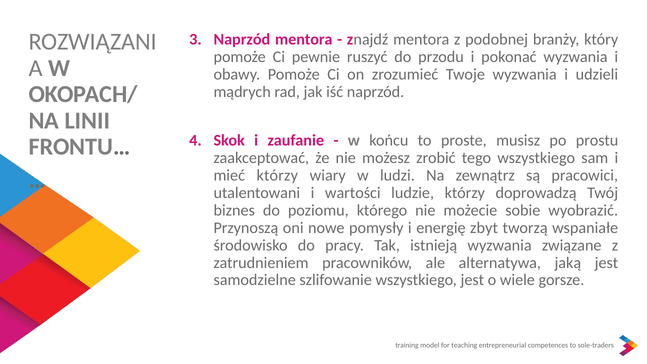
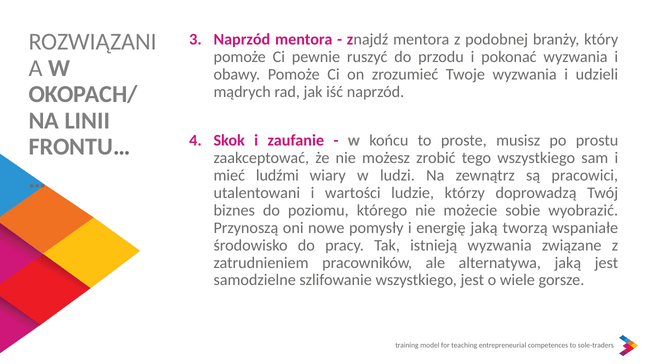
mieć którzy: którzy -> ludźmi
energię zbyt: zbyt -> jaką
